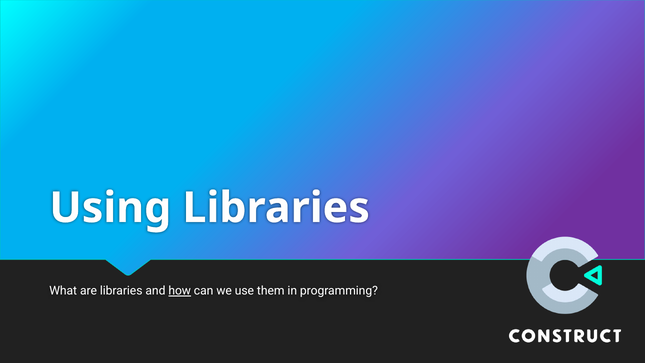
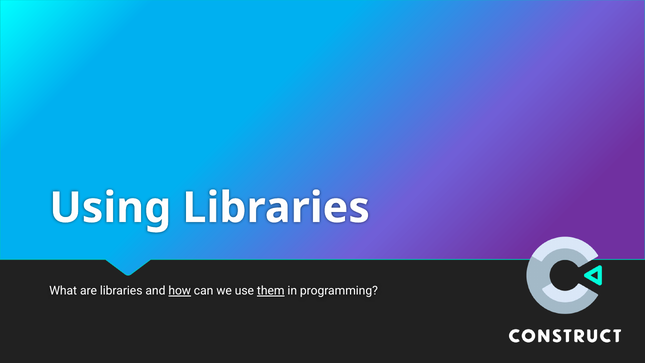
them underline: none -> present
